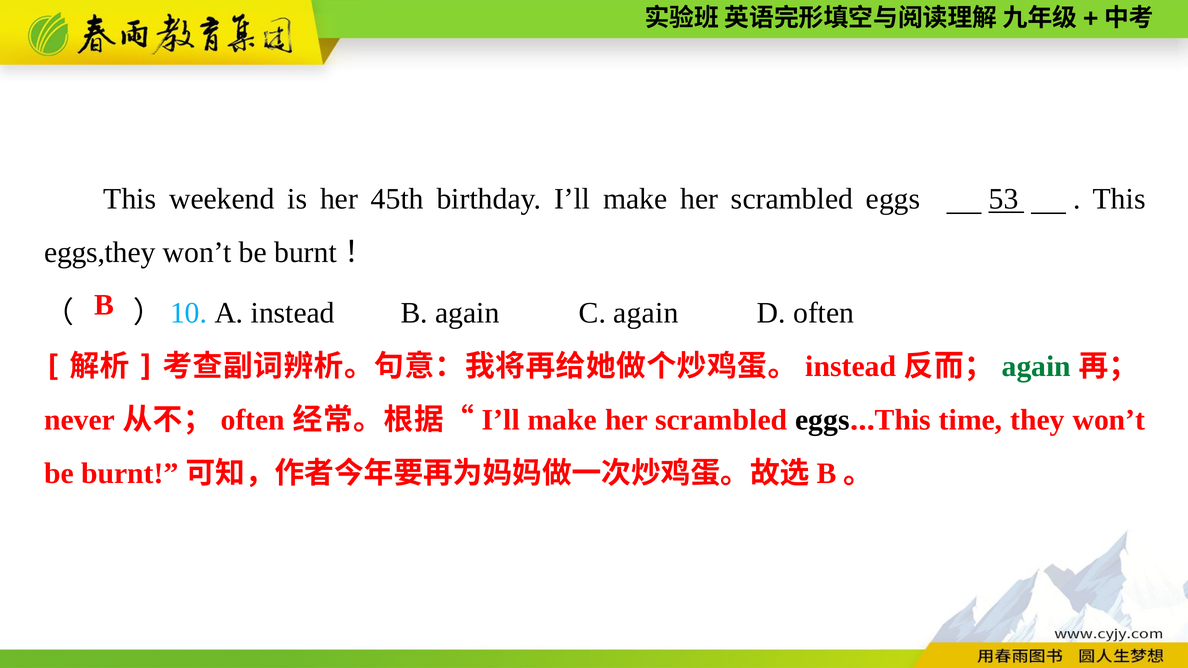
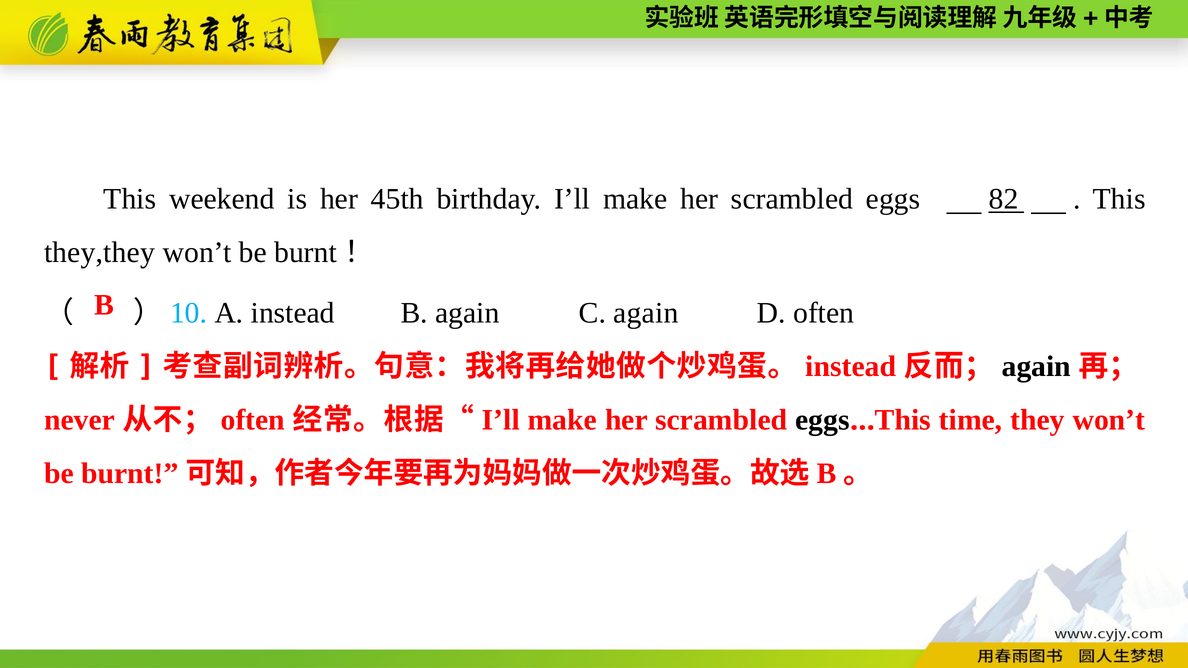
53: 53 -> 82
eggs,they: eggs,they -> they,they
again at (1036, 367) colour: green -> black
